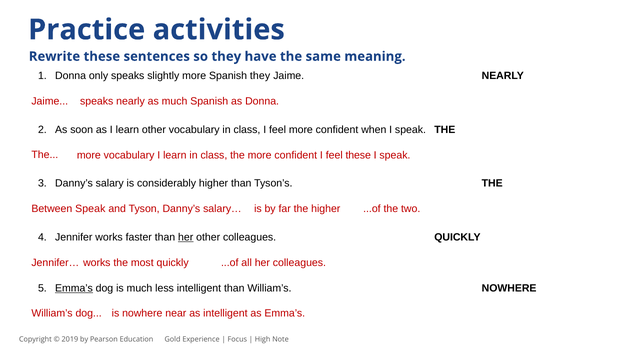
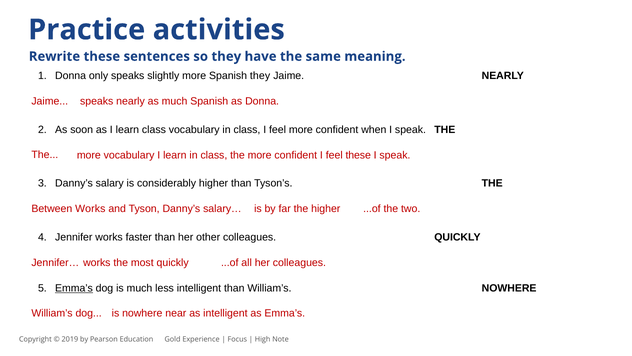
learn other: other -> class
Between Speak: Speak -> Works
her at (186, 237) underline: present -> none
